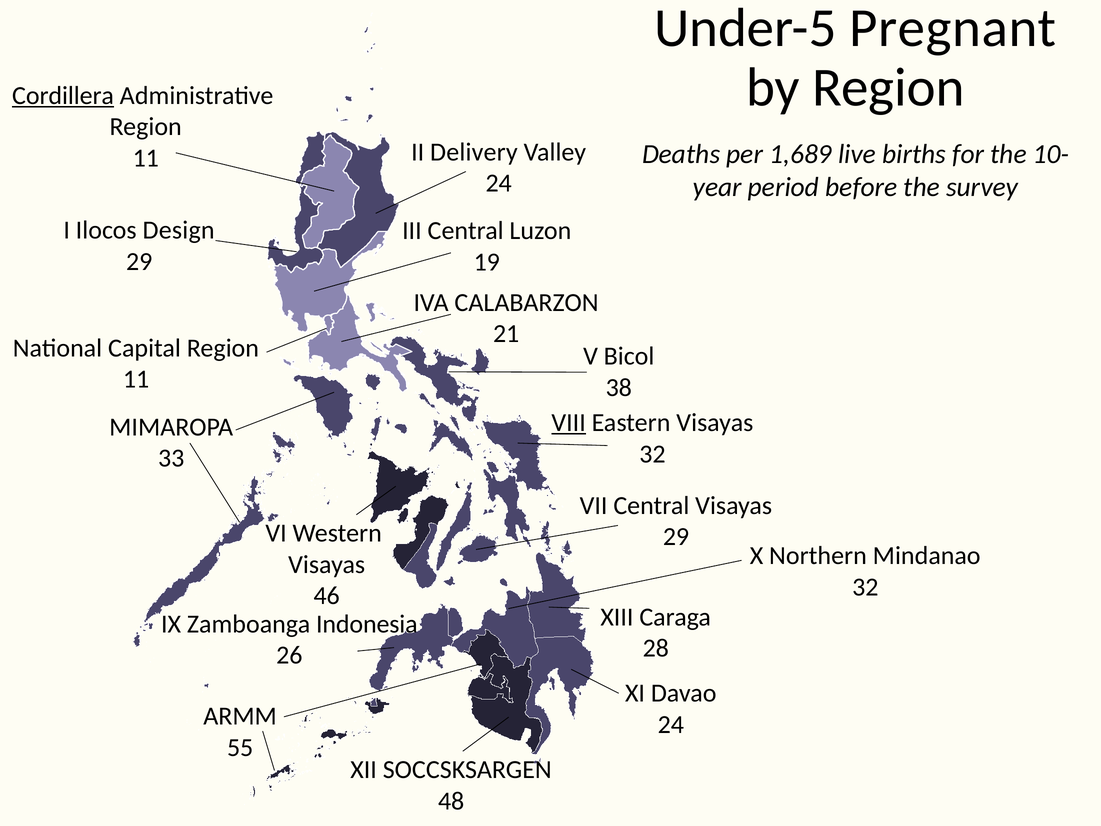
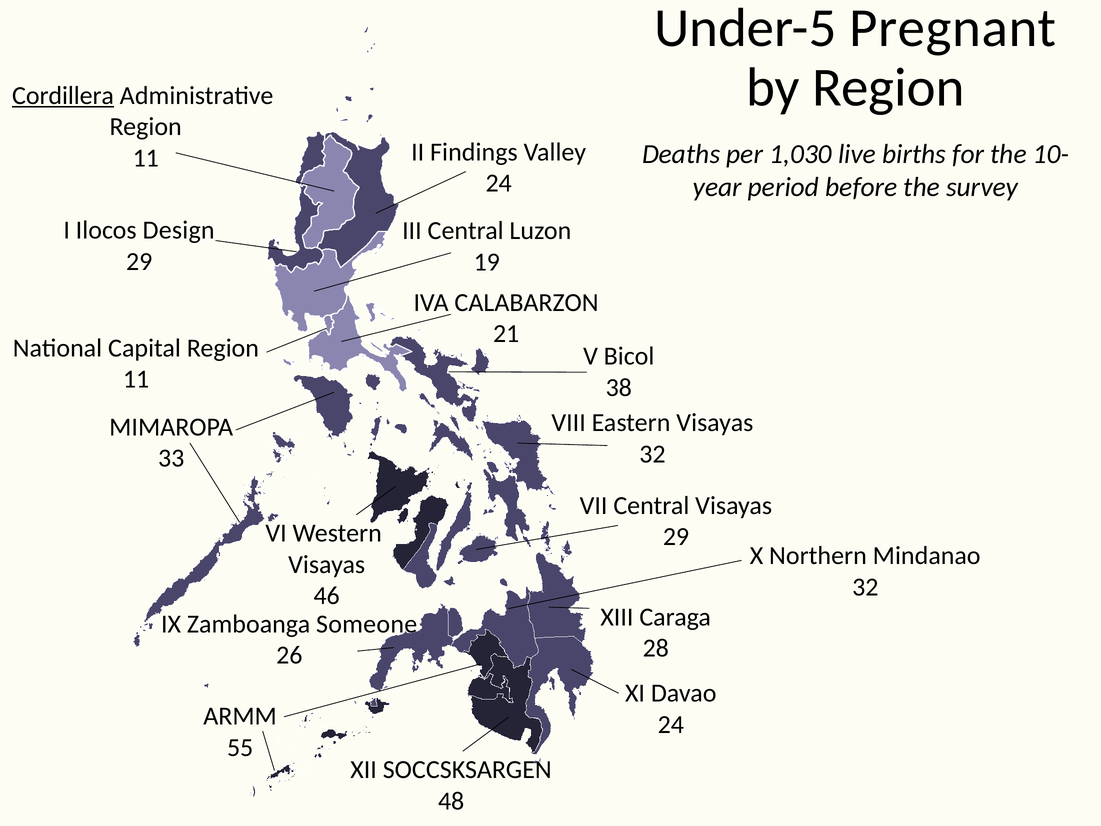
1,689: 1,689 -> 1,030
Delivery: Delivery -> Findings
VIII underline: present -> none
Indonesia: Indonesia -> Someone
